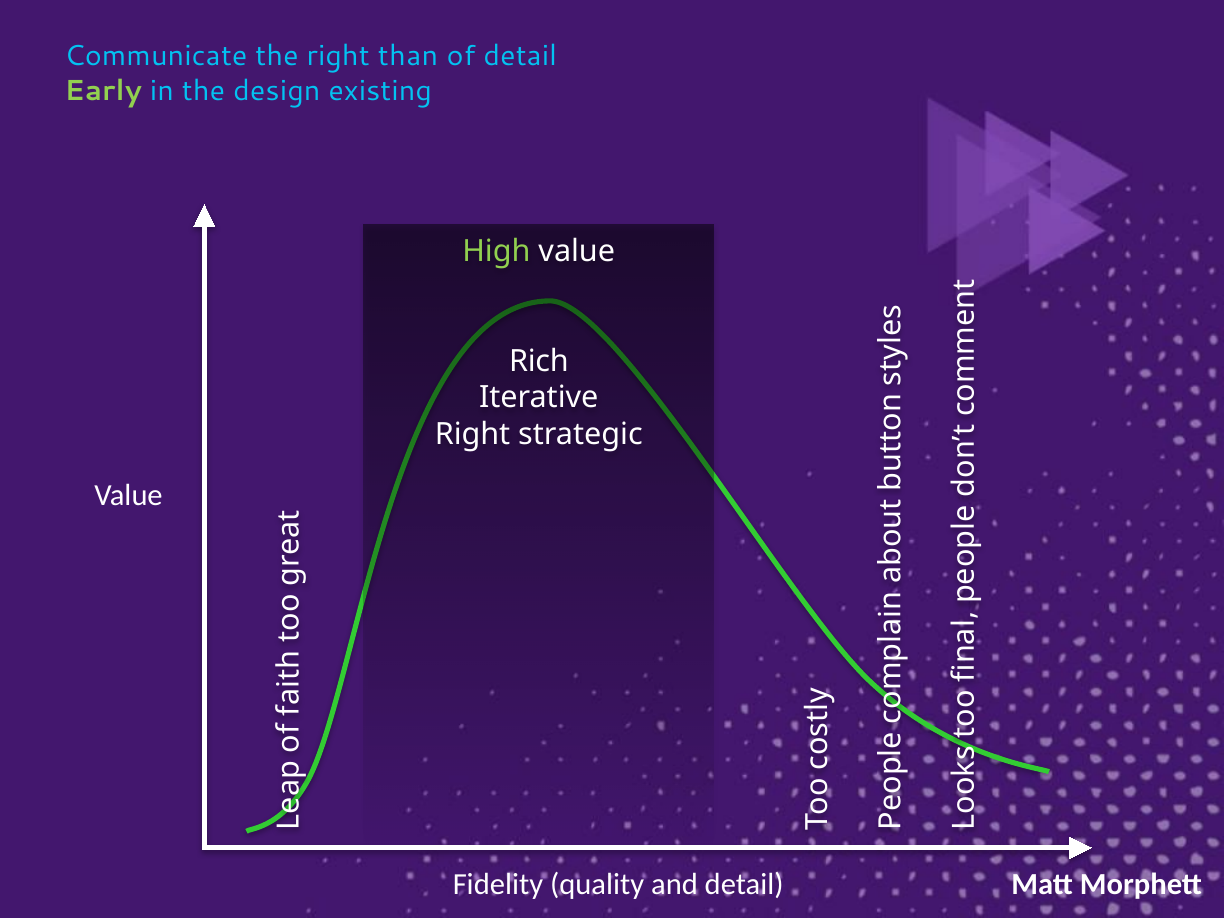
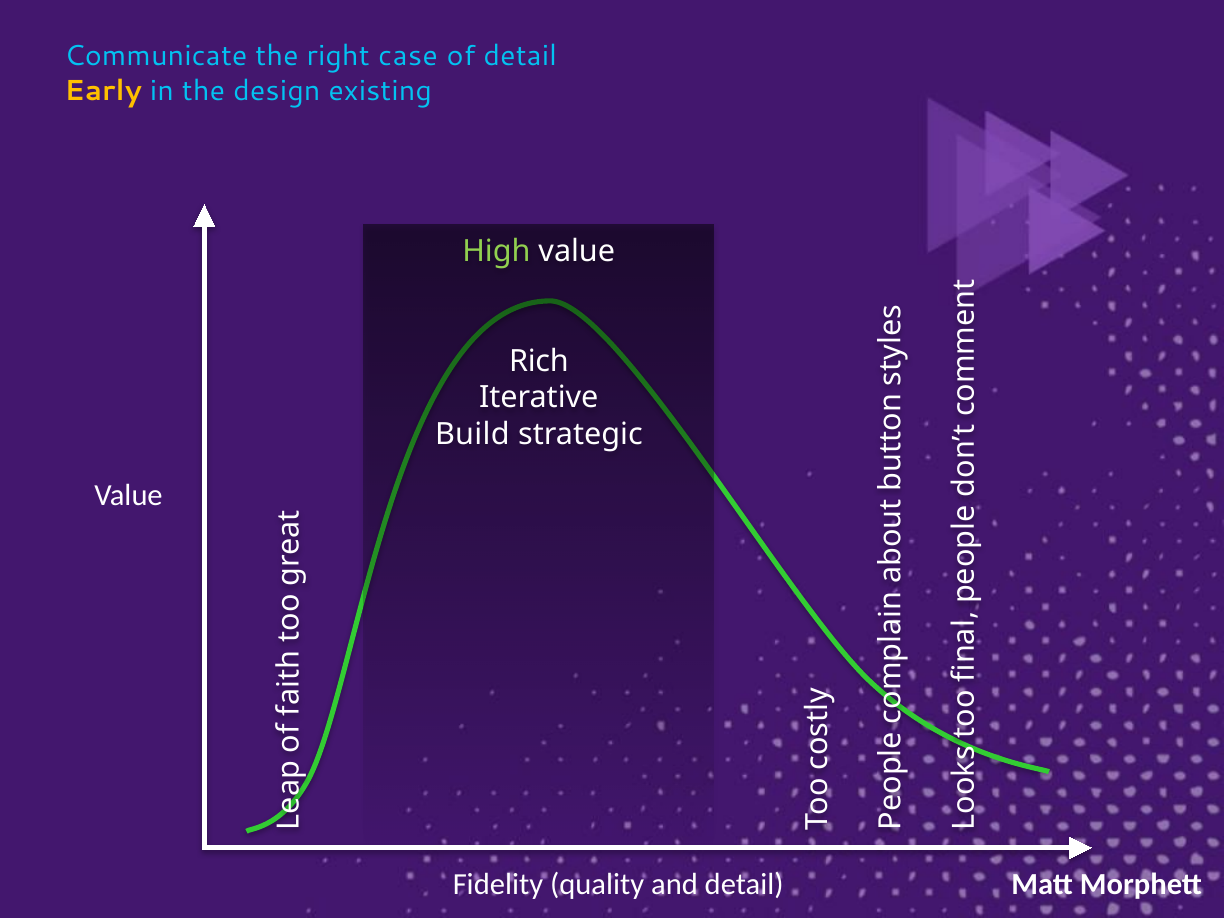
than: than -> case
Early colour: light green -> yellow
Right at (473, 435): Right -> Build
